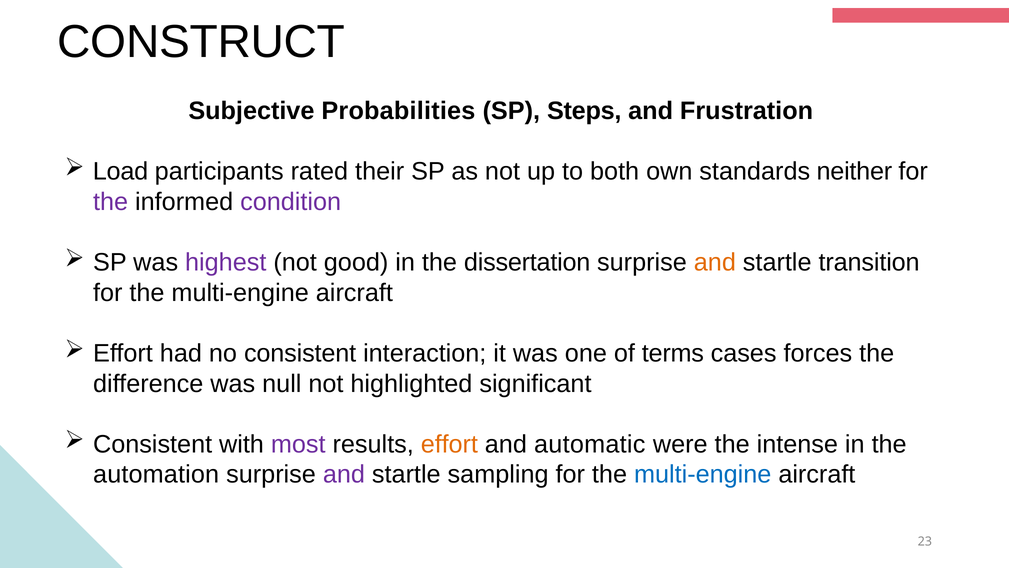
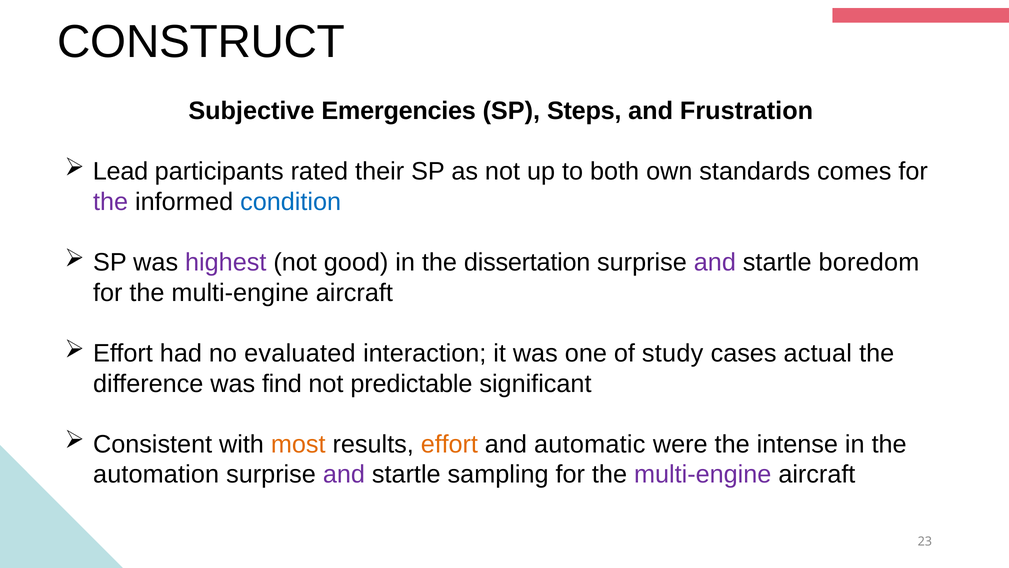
Probabilities: Probabilities -> Emergencies
Load: Load -> Lead
neither: neither -> comes
condition colour: purple -> blue
and at (715, 262) colour: orange -> purple
transition: transition -> boredom
no consistent: consistent -> evaluated
terms: terms -> study
forces: forces -> actual
null: null -> find
highlighted: highlighted -> predictable
most colour: purple -> orange
multi-engine at (703, 474) colour: blue -> purple
